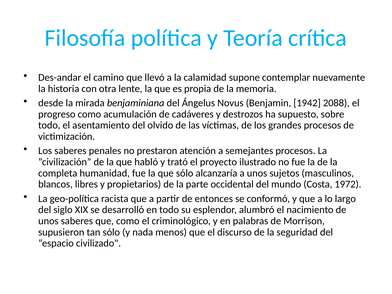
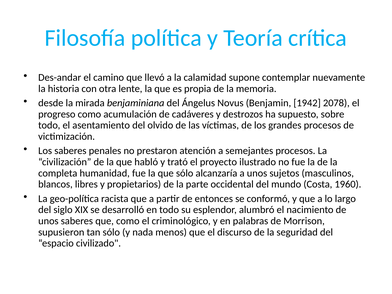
2088: 2088 -> 2078
1972: 1972 -> 1960
